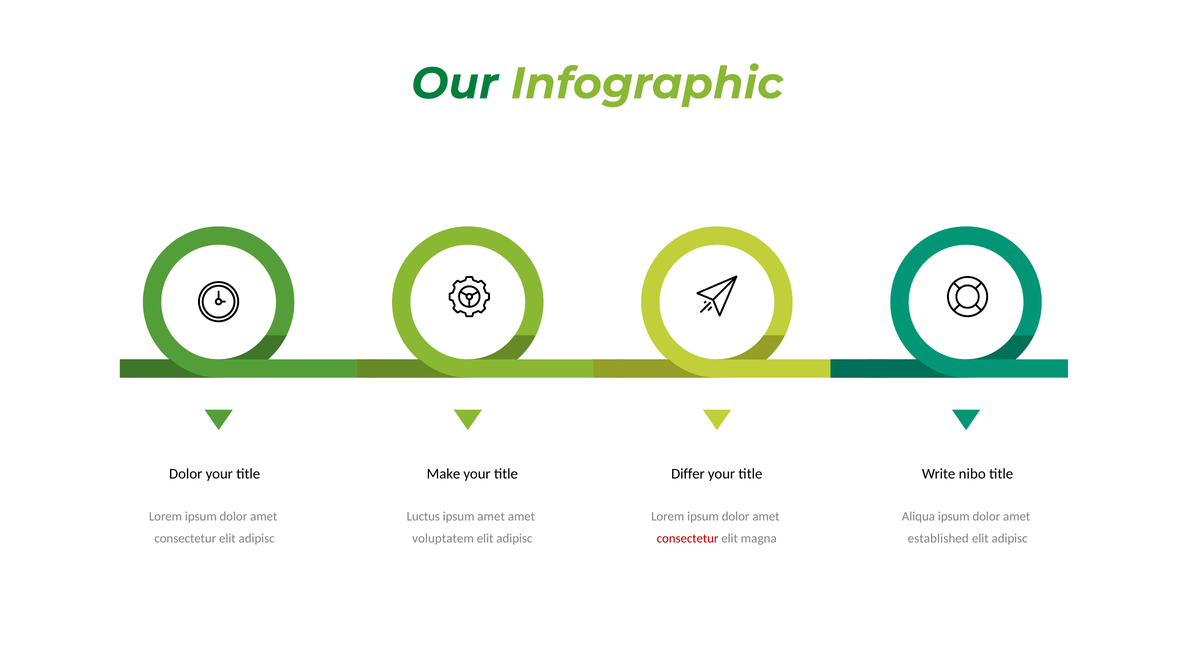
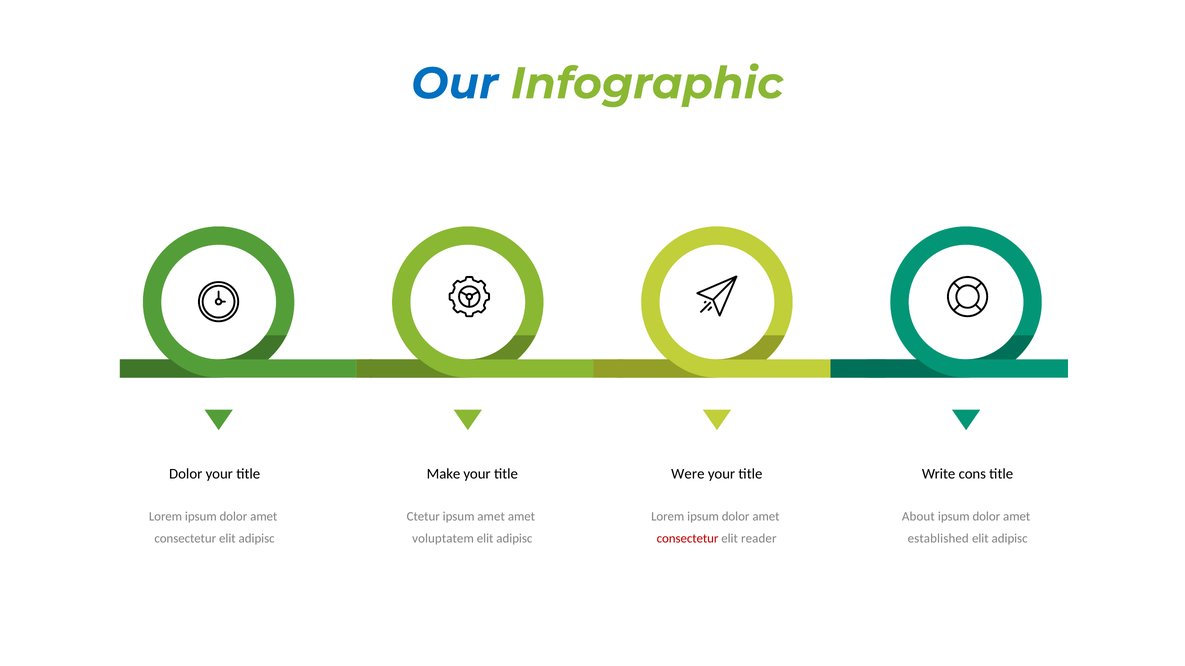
Our colour: green -> blue
Differ: Differ -> Were
nibo: nibo -> cons
Luctus: Luctus -> Ctetur
Aliqua: Aliqua -> About
magna: magna -> reader
